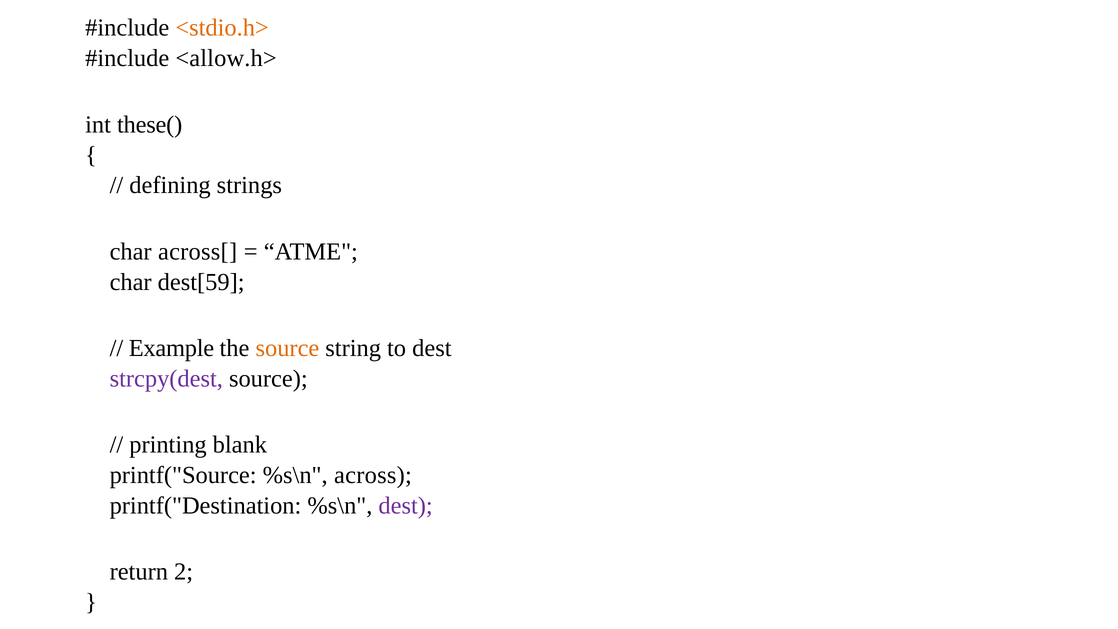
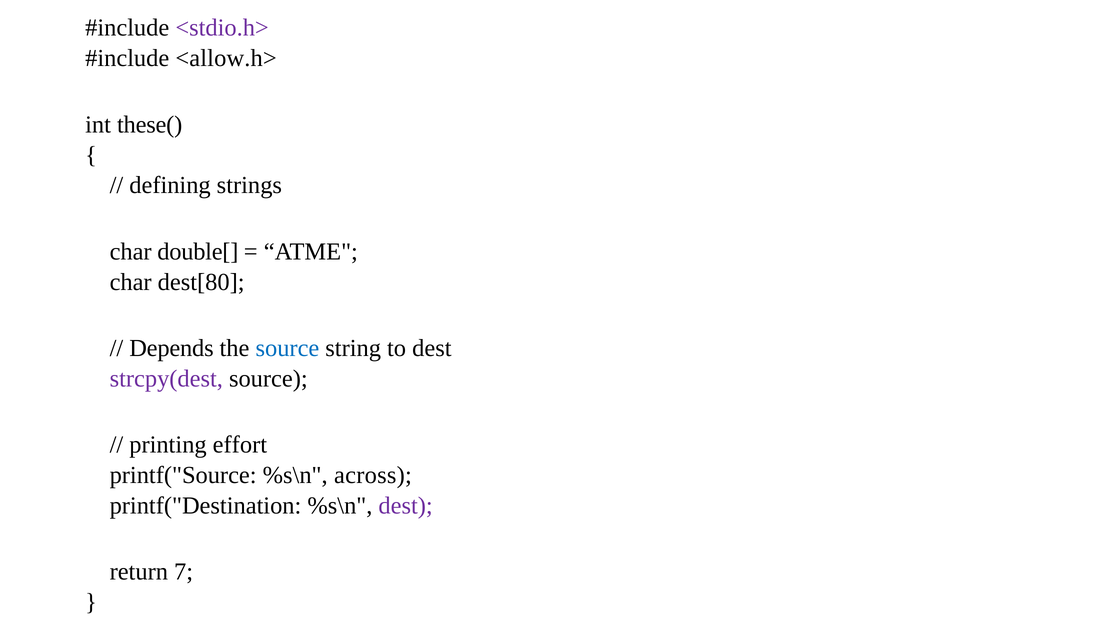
<stdio.h> colour: orange -> purple
across[: across[ -> double[
dest[59: dest[59 -> dest[80
Example: Example -> Depends
source at (287, 348) colour: orange -> blue
blank: blank -> effort
2: 2 -> 7
